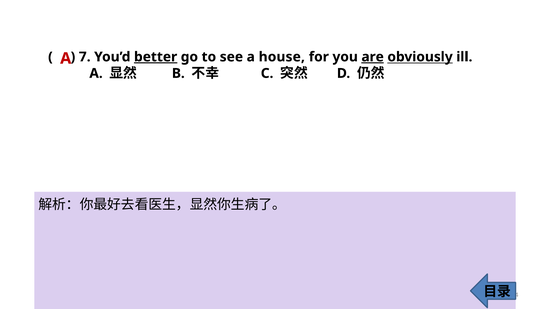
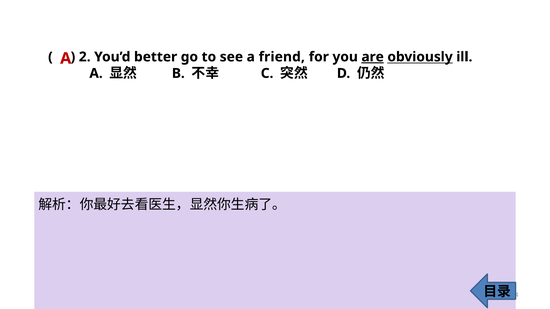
7: 7 -> 2
better underline: present -> none
house: house -> friend
